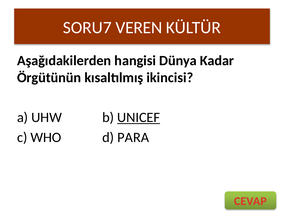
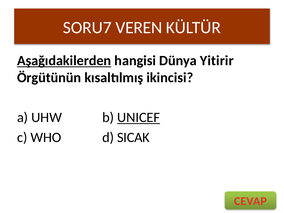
Aşağıdakilerden underline: none -> present
Kadar: Kadar -> Yitirir
PARA: PARA -> SICAK
